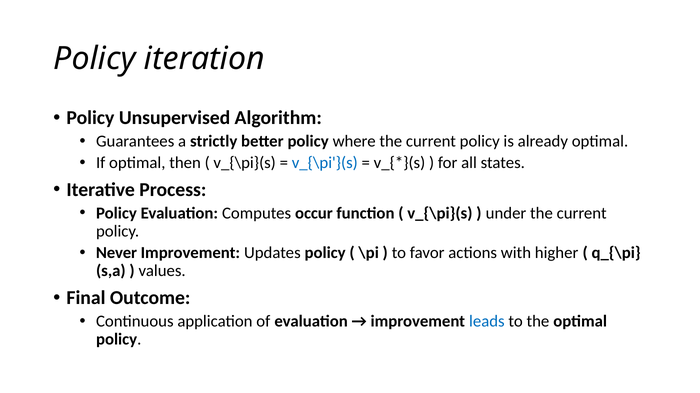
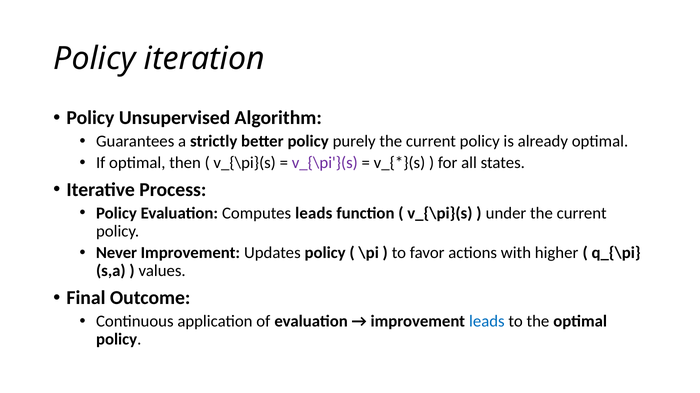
where: where -> purely
v_{\pi'}(s colour: blue -> purple
Computes occur: occur -> leads
